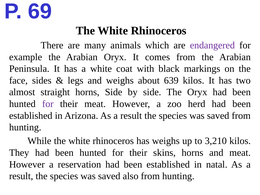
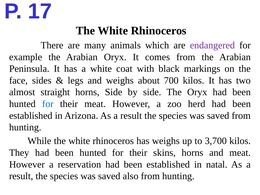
69: 69 -> 17
639: 639 -> 700
for at (48, 104) colour: purple -> blue
3,210: 3,210 -> 3,700
